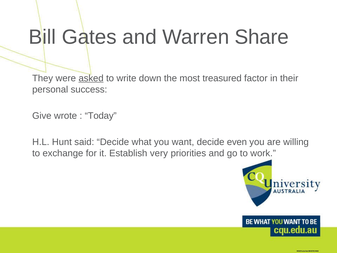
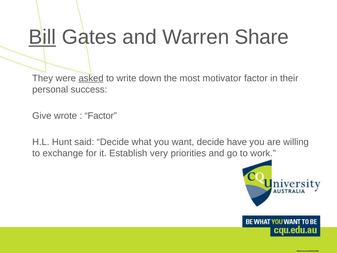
Bill underline: none -> present
treasured: treasured -> motivator
Today at (101, 116): Today -> Factor
even: even -> have
